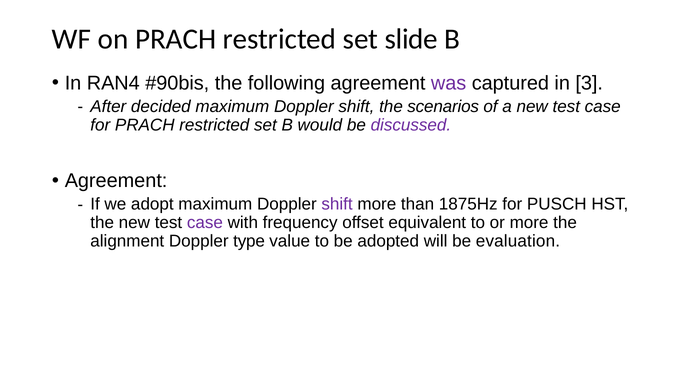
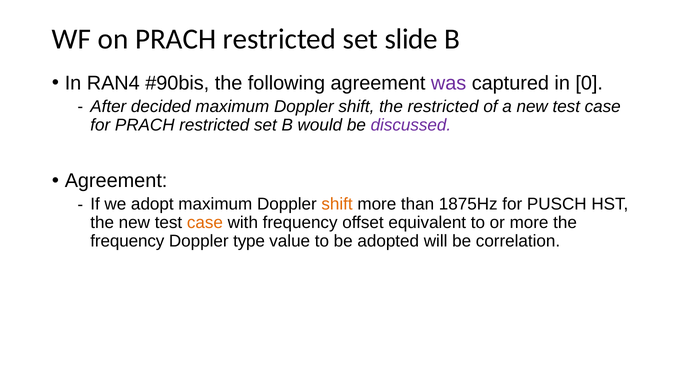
3: 3 -> 0
the scenarios: scenarios -> restricted
shift at (337, 204) colour: purple -> orange
case at (205, 223) colour: purple -> orange
alignment at (127, 241): alignment -> frequency
evaluation: evaluation -> correlation
